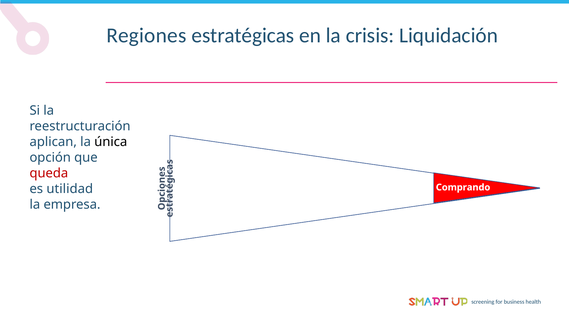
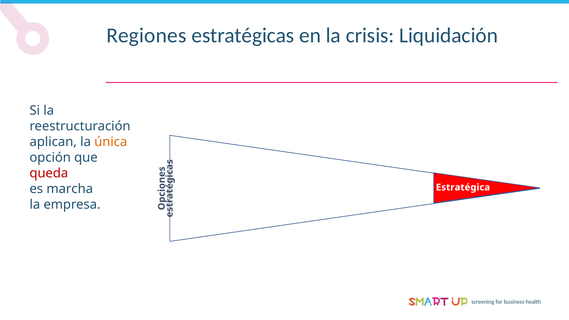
única colour: black -> orange
utilidad: utilidad -> marcha
Comprando: Comprando -> Estratégica
